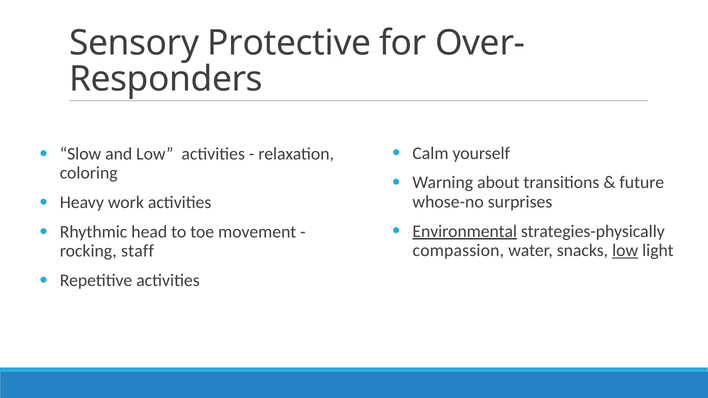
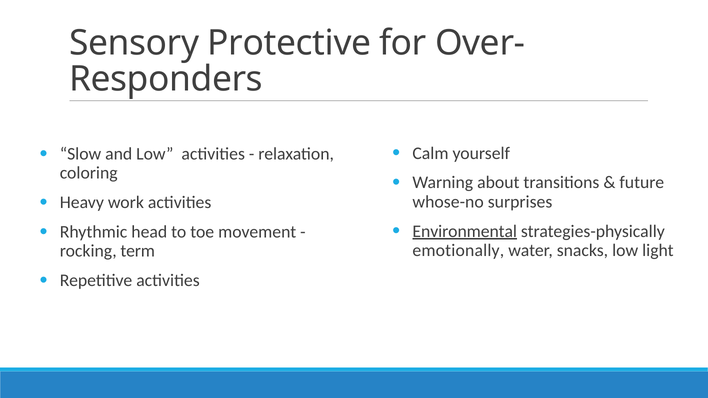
compassion: compassion -> emotionally
low at (625, 250) underline: present -> none
staff: staff -> term
